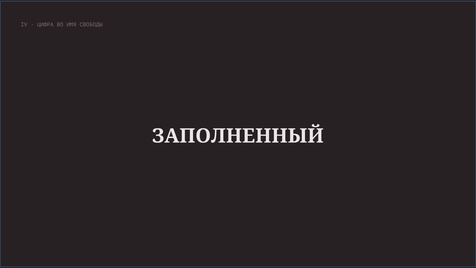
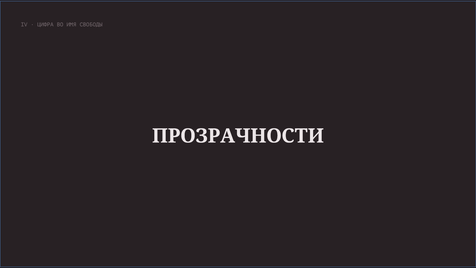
ЗАПОЛНЕННЫЙ: ЗАПОЛНЕННЫЙ -> ПРОЗРАЧНОСТИ
